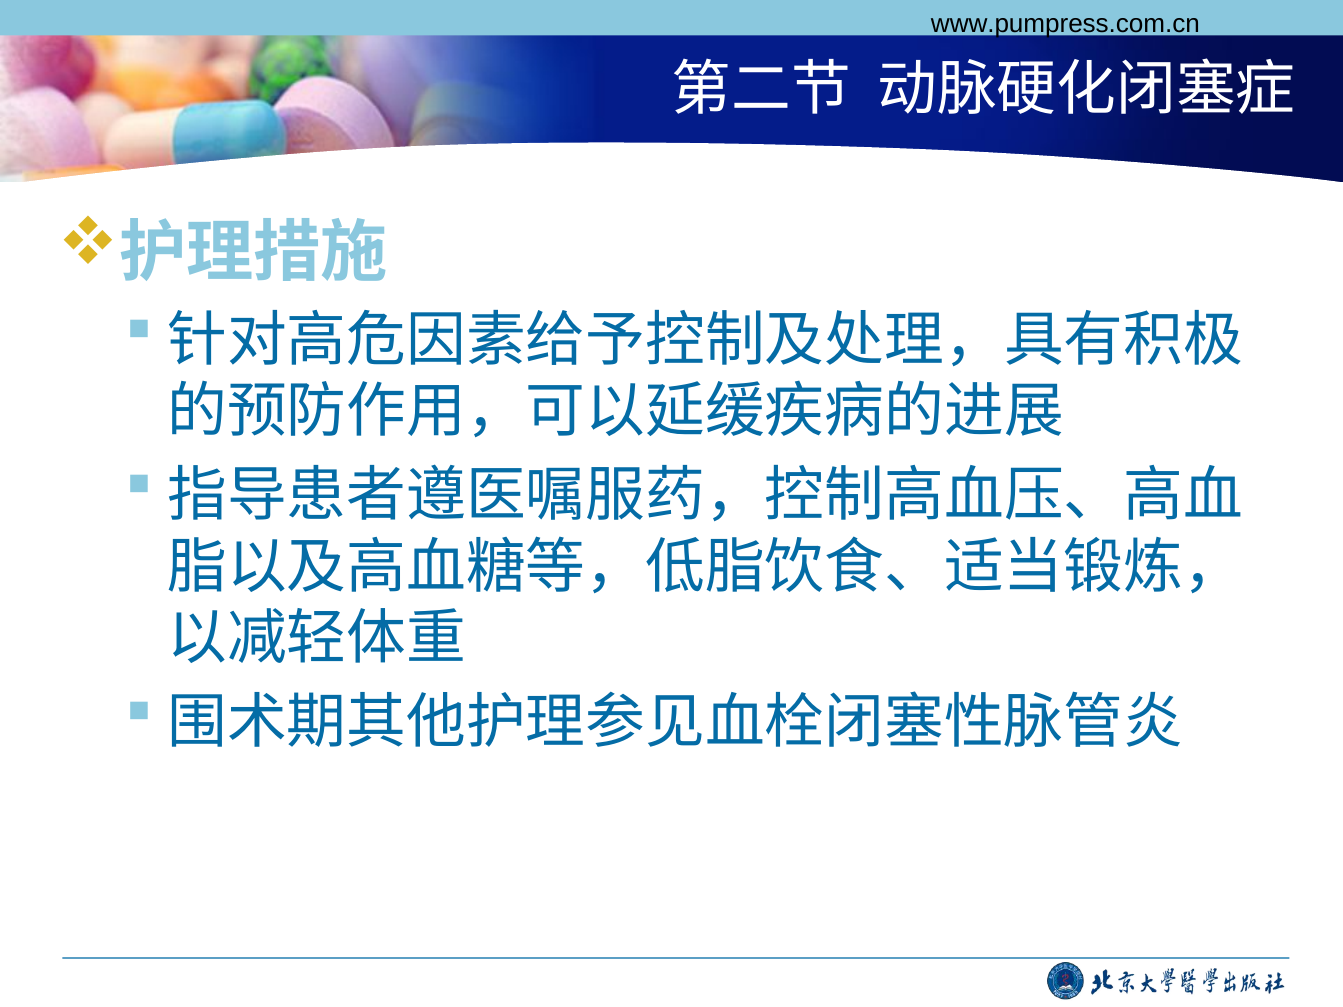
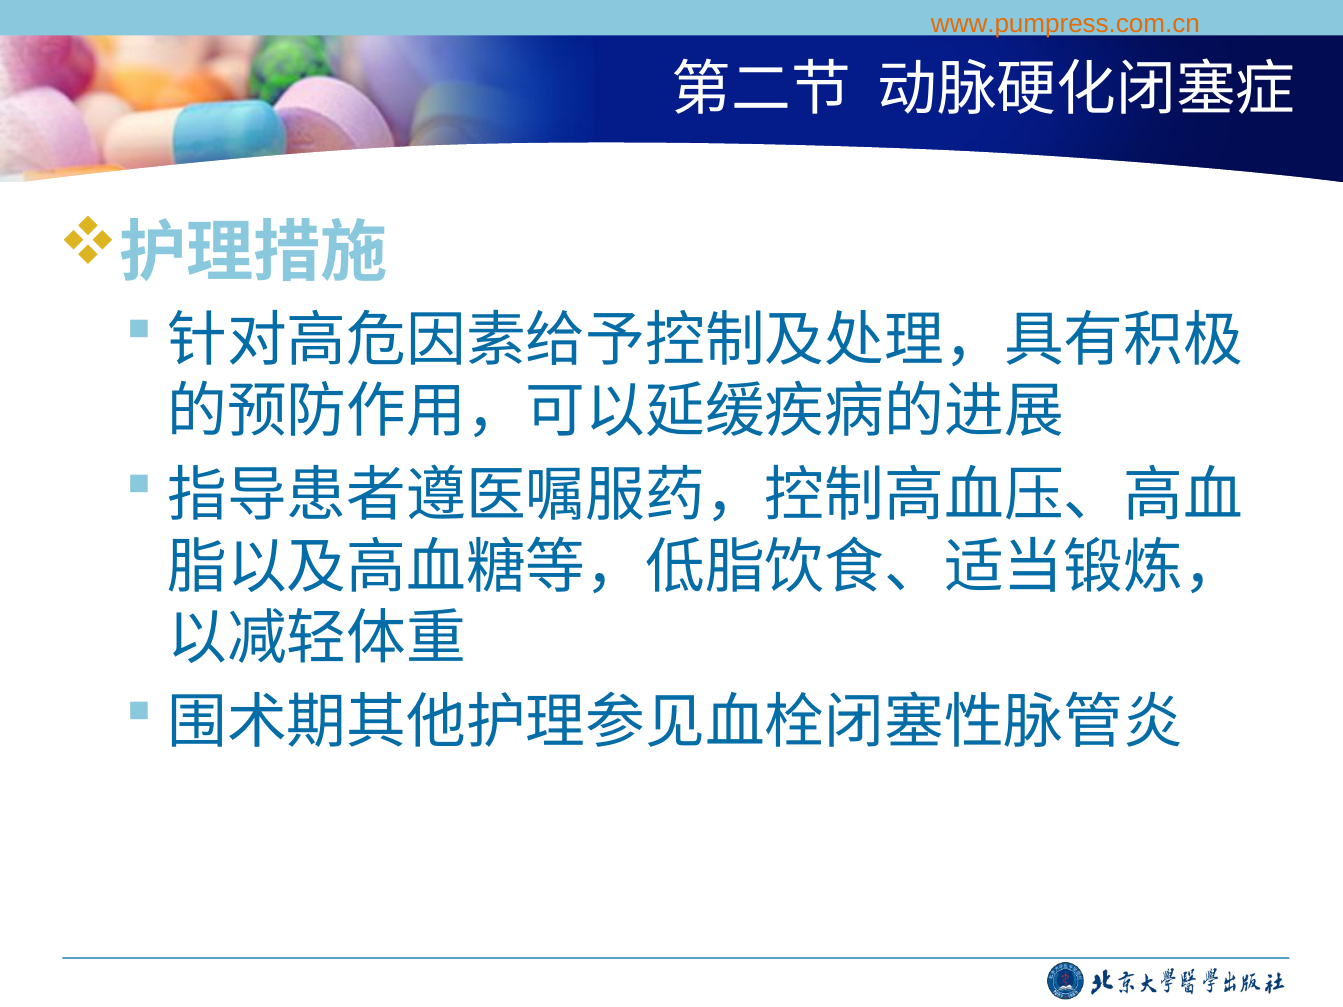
www.pumpress.com.cn colour: black -> orange
